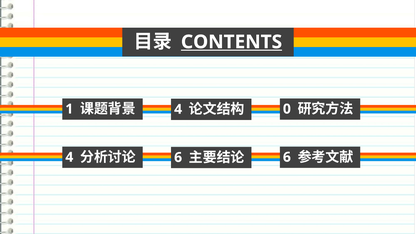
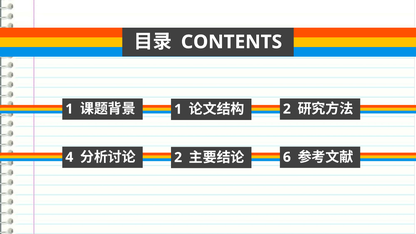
CONTENTS underline: present -> none
4 at (178, 109): 4 -> 1
0 at (287, 109): 0 -> 2
6 at (178, 157): 6 -> 2
